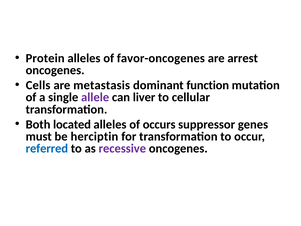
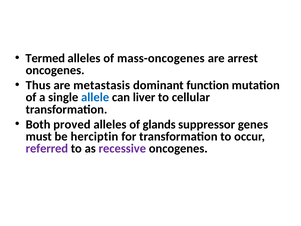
Protein: Protein -> Termed
favor-oncogenes: favor-oncogenes -> mass-oncogenes
Cells: Cells -> Thus
allele colour: purple -> blue
located: located -> proved
occurs: occurs -> glands
referred colour: blue -> purple
